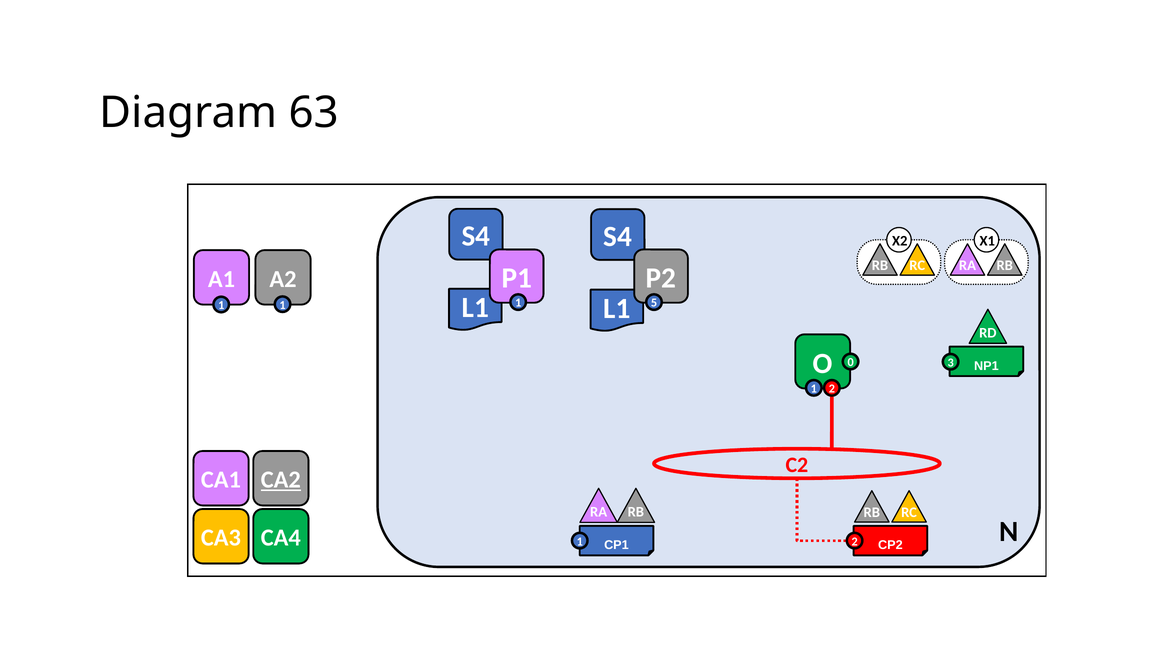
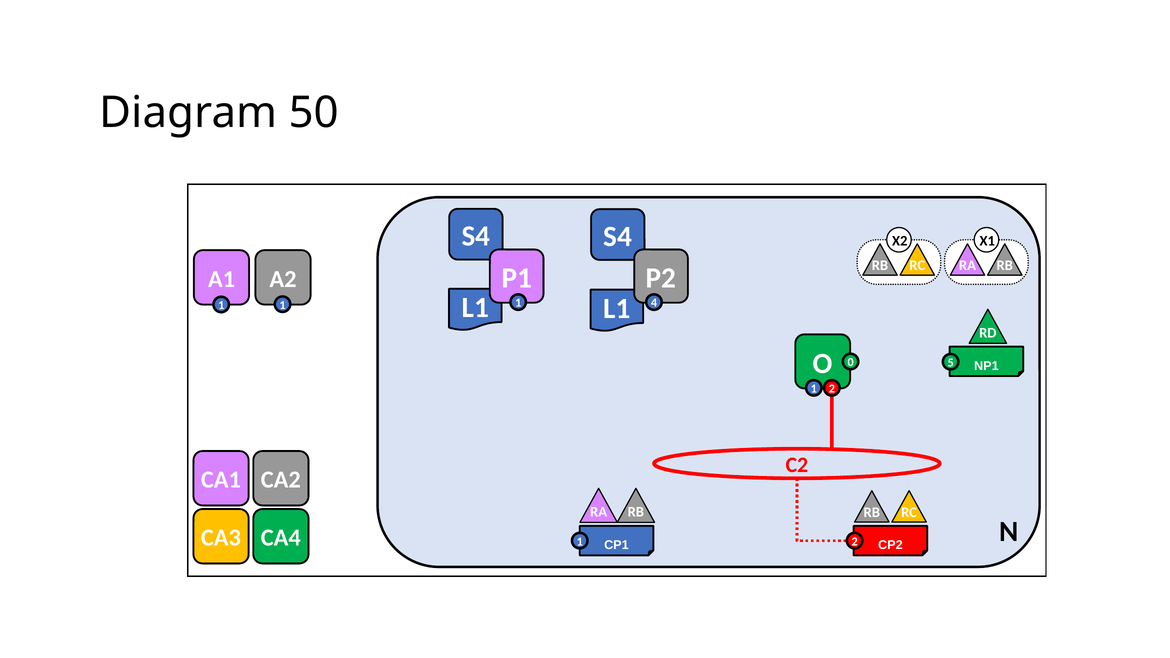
63: 63 -> 50
5: 5 -> 4
3: 3 -> 5
CA2 underline: present -> none
